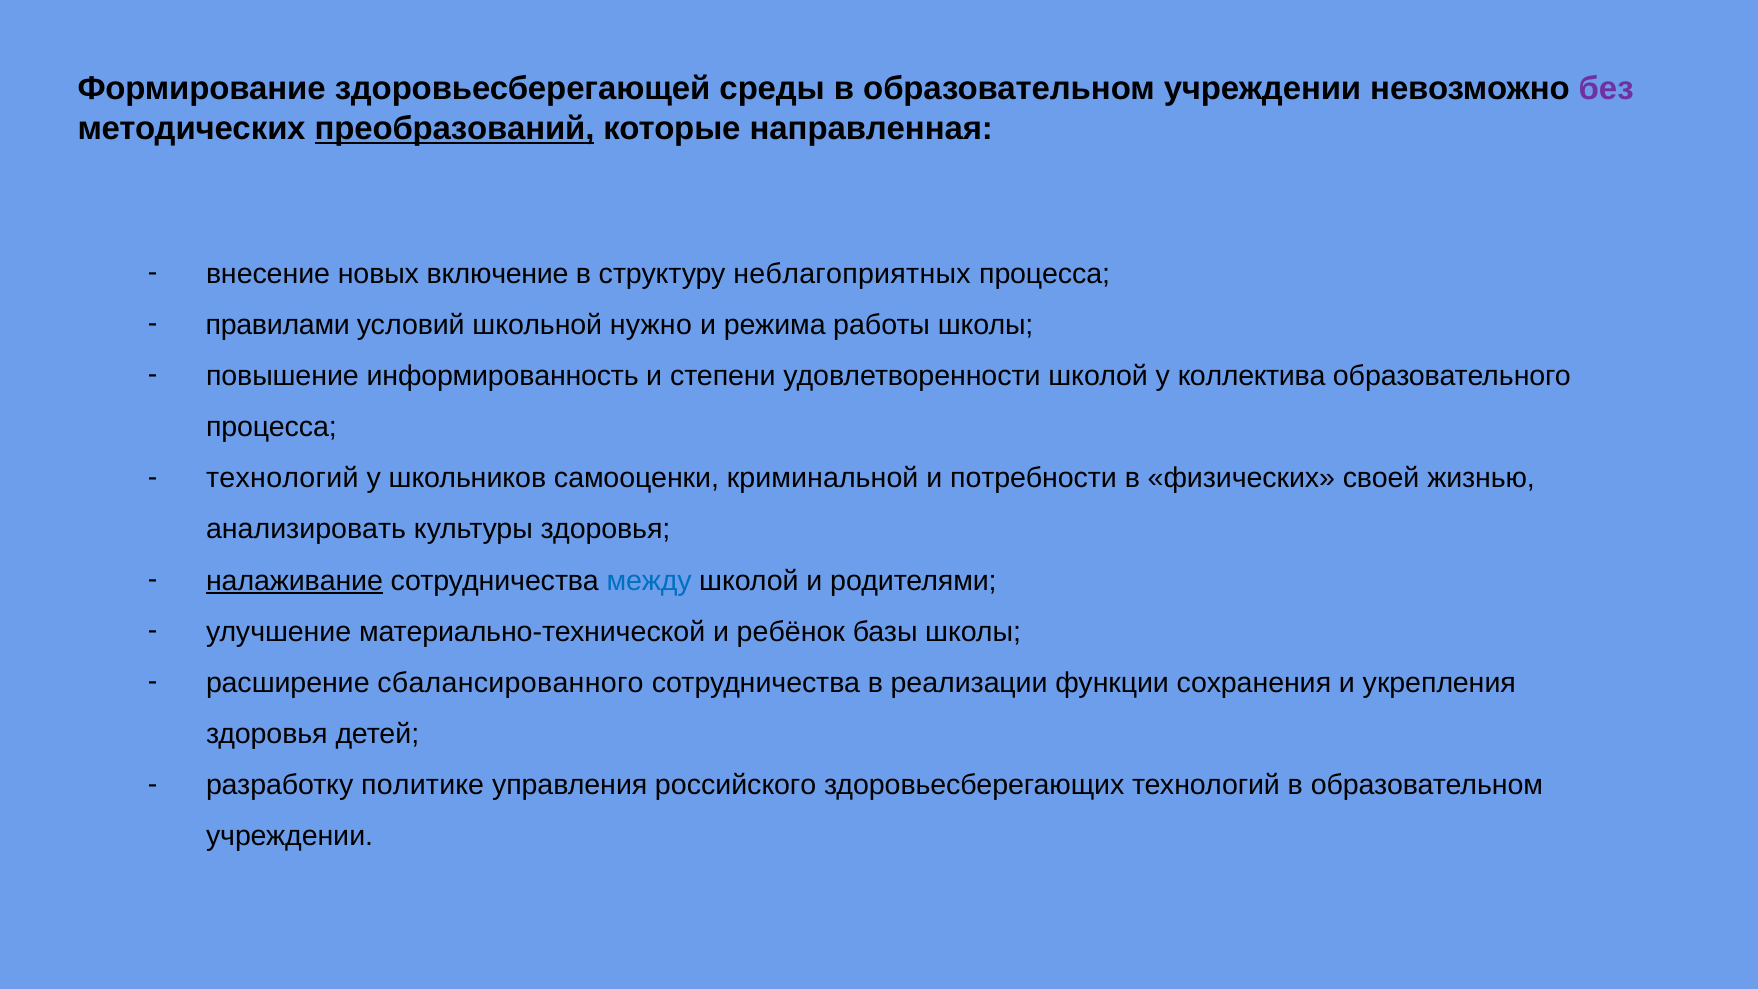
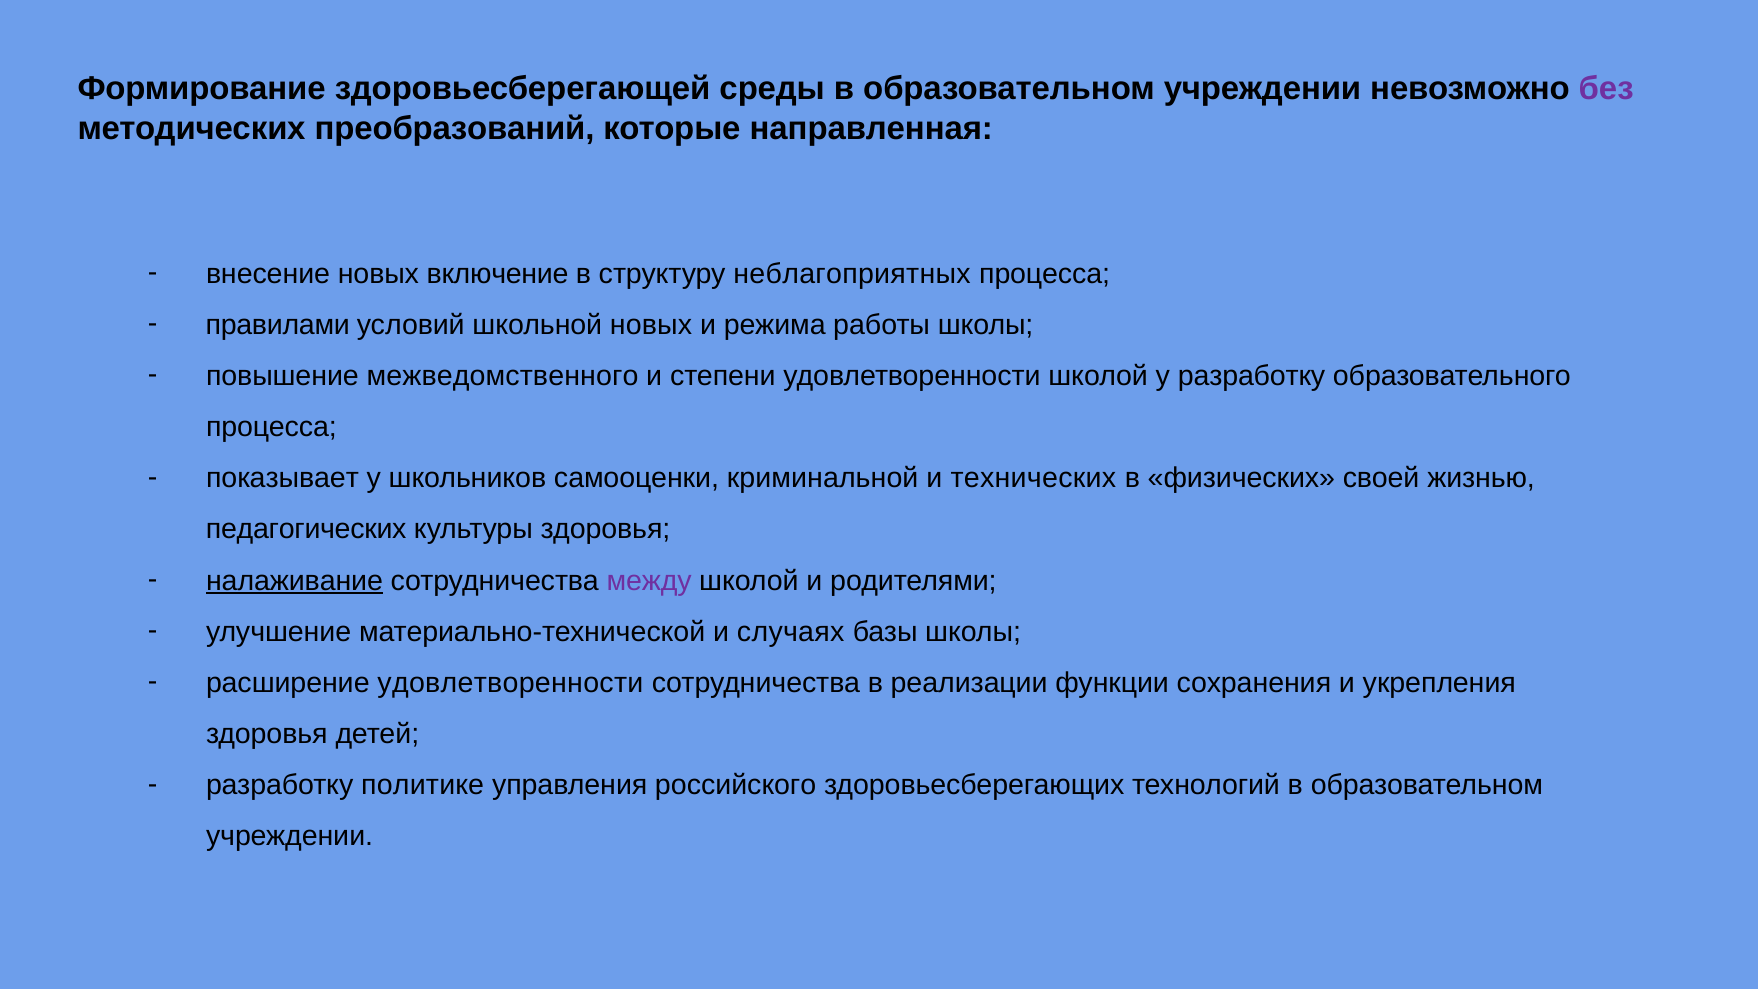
преобразований underline: present -> none
школьной нужно: нужно -> новых
информированность: информированность -> межведомственного
у коллектива: коллектива -> разработку
технологий at (282, 478): технологий -> показывает
потребности: потребности -> технических
анализировать: анализировать -> педагогических
между colour: blue -> purple
ребёнок: ребёнок -> случаях
расширение сбалансированного: сбалансированного -> удовлетворенности
